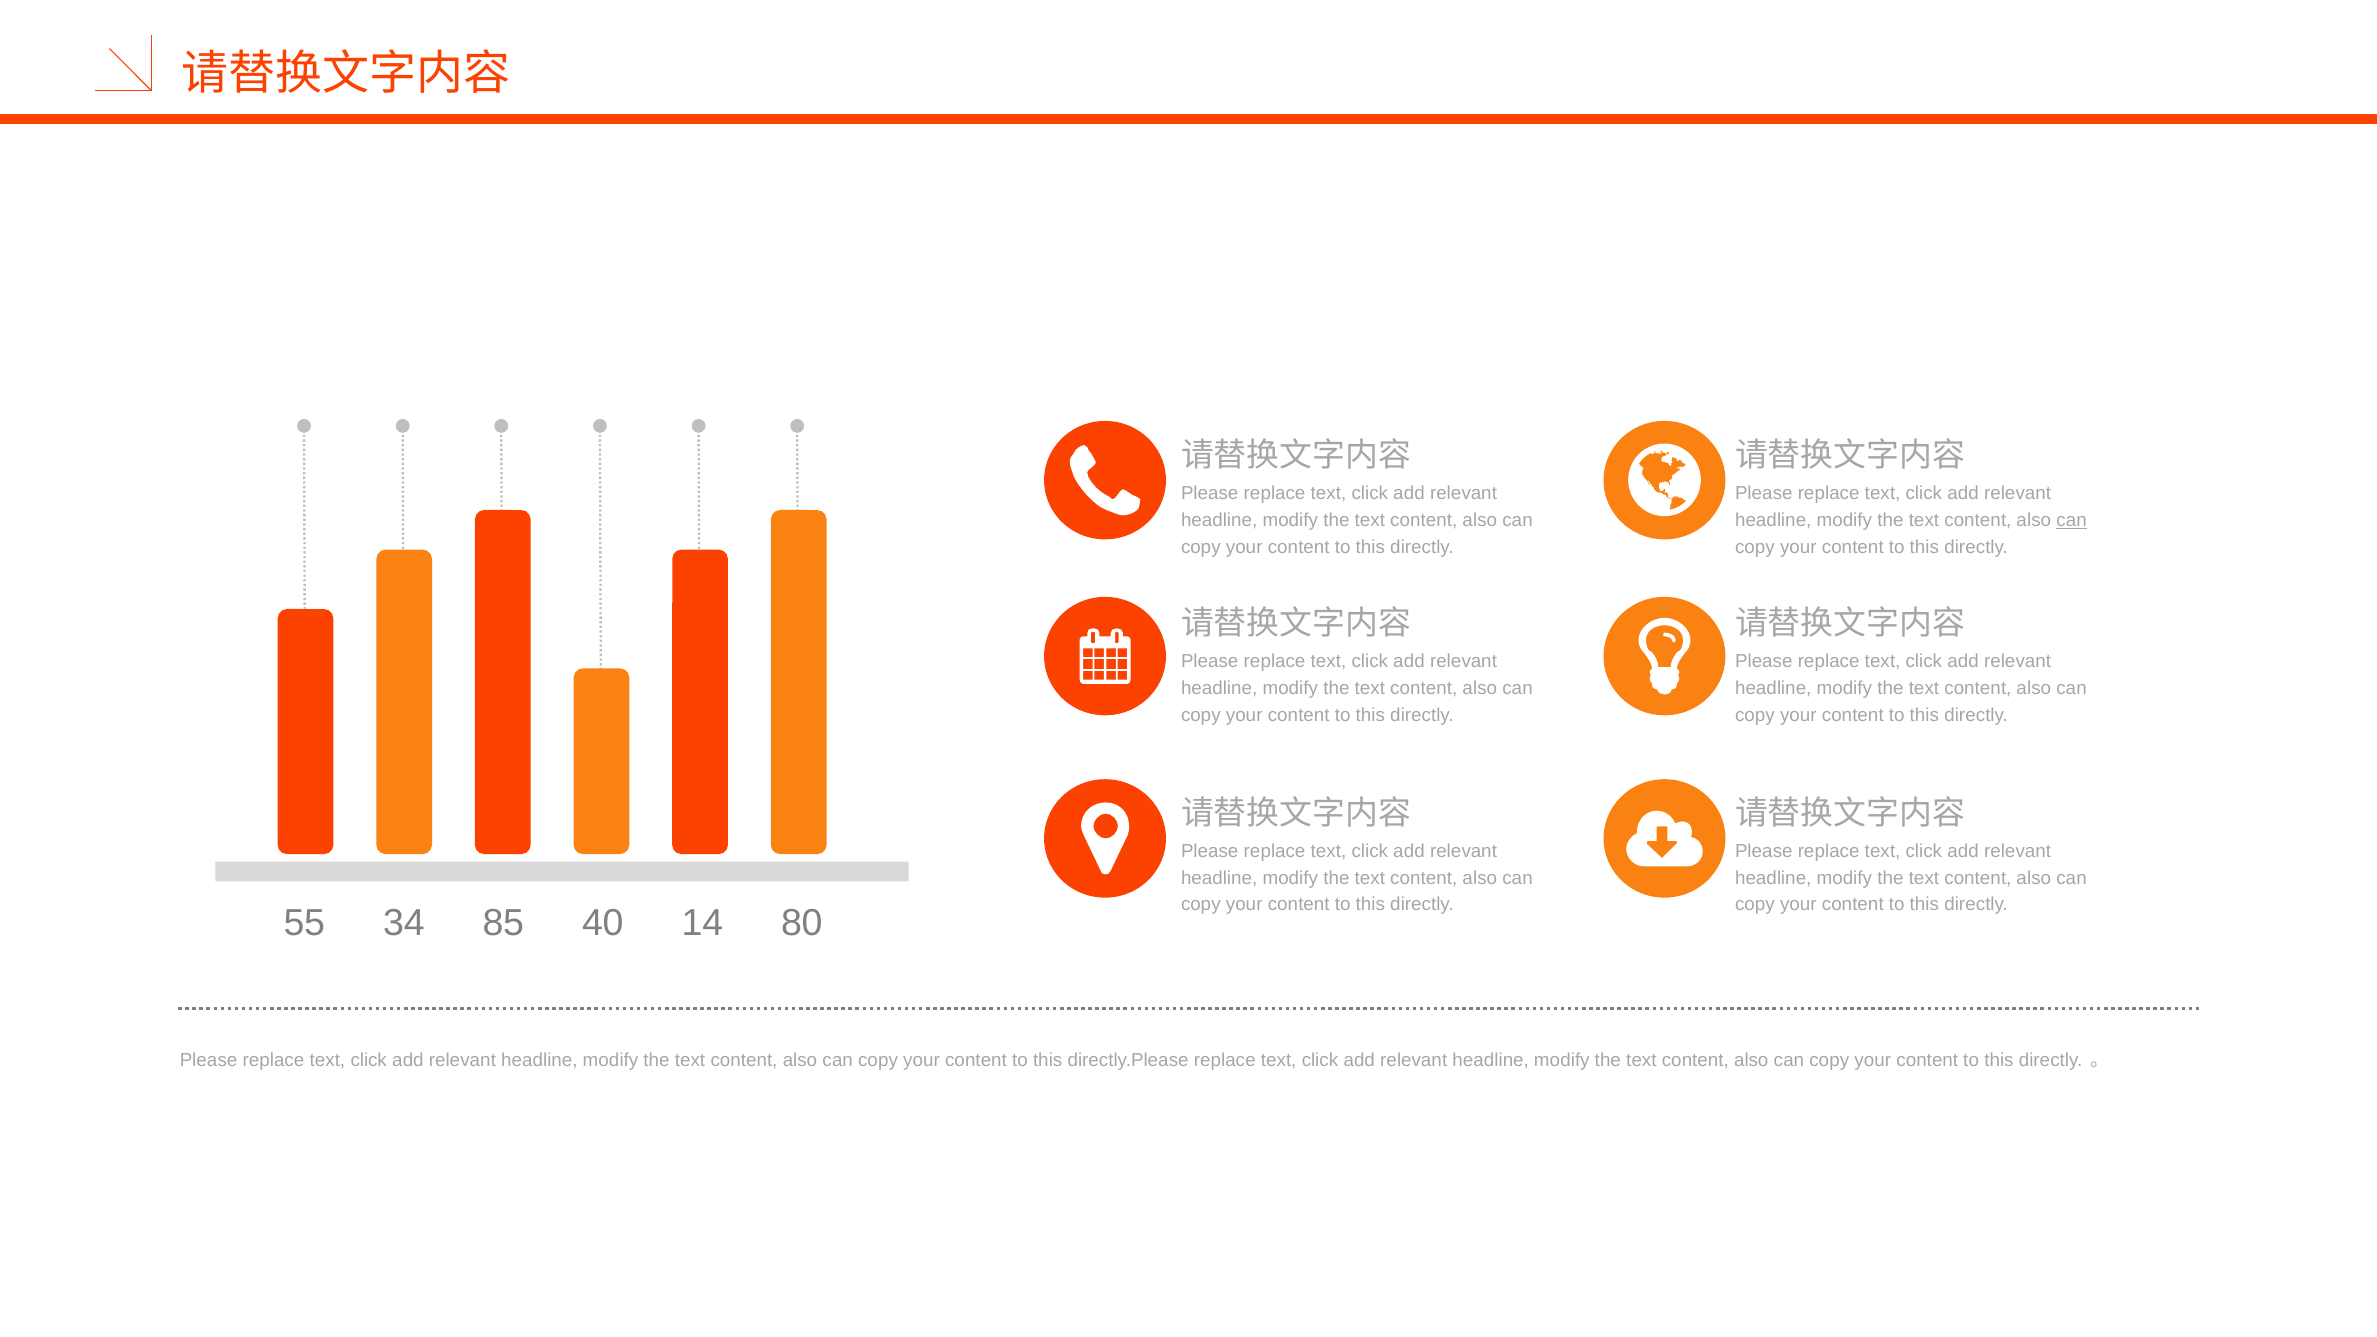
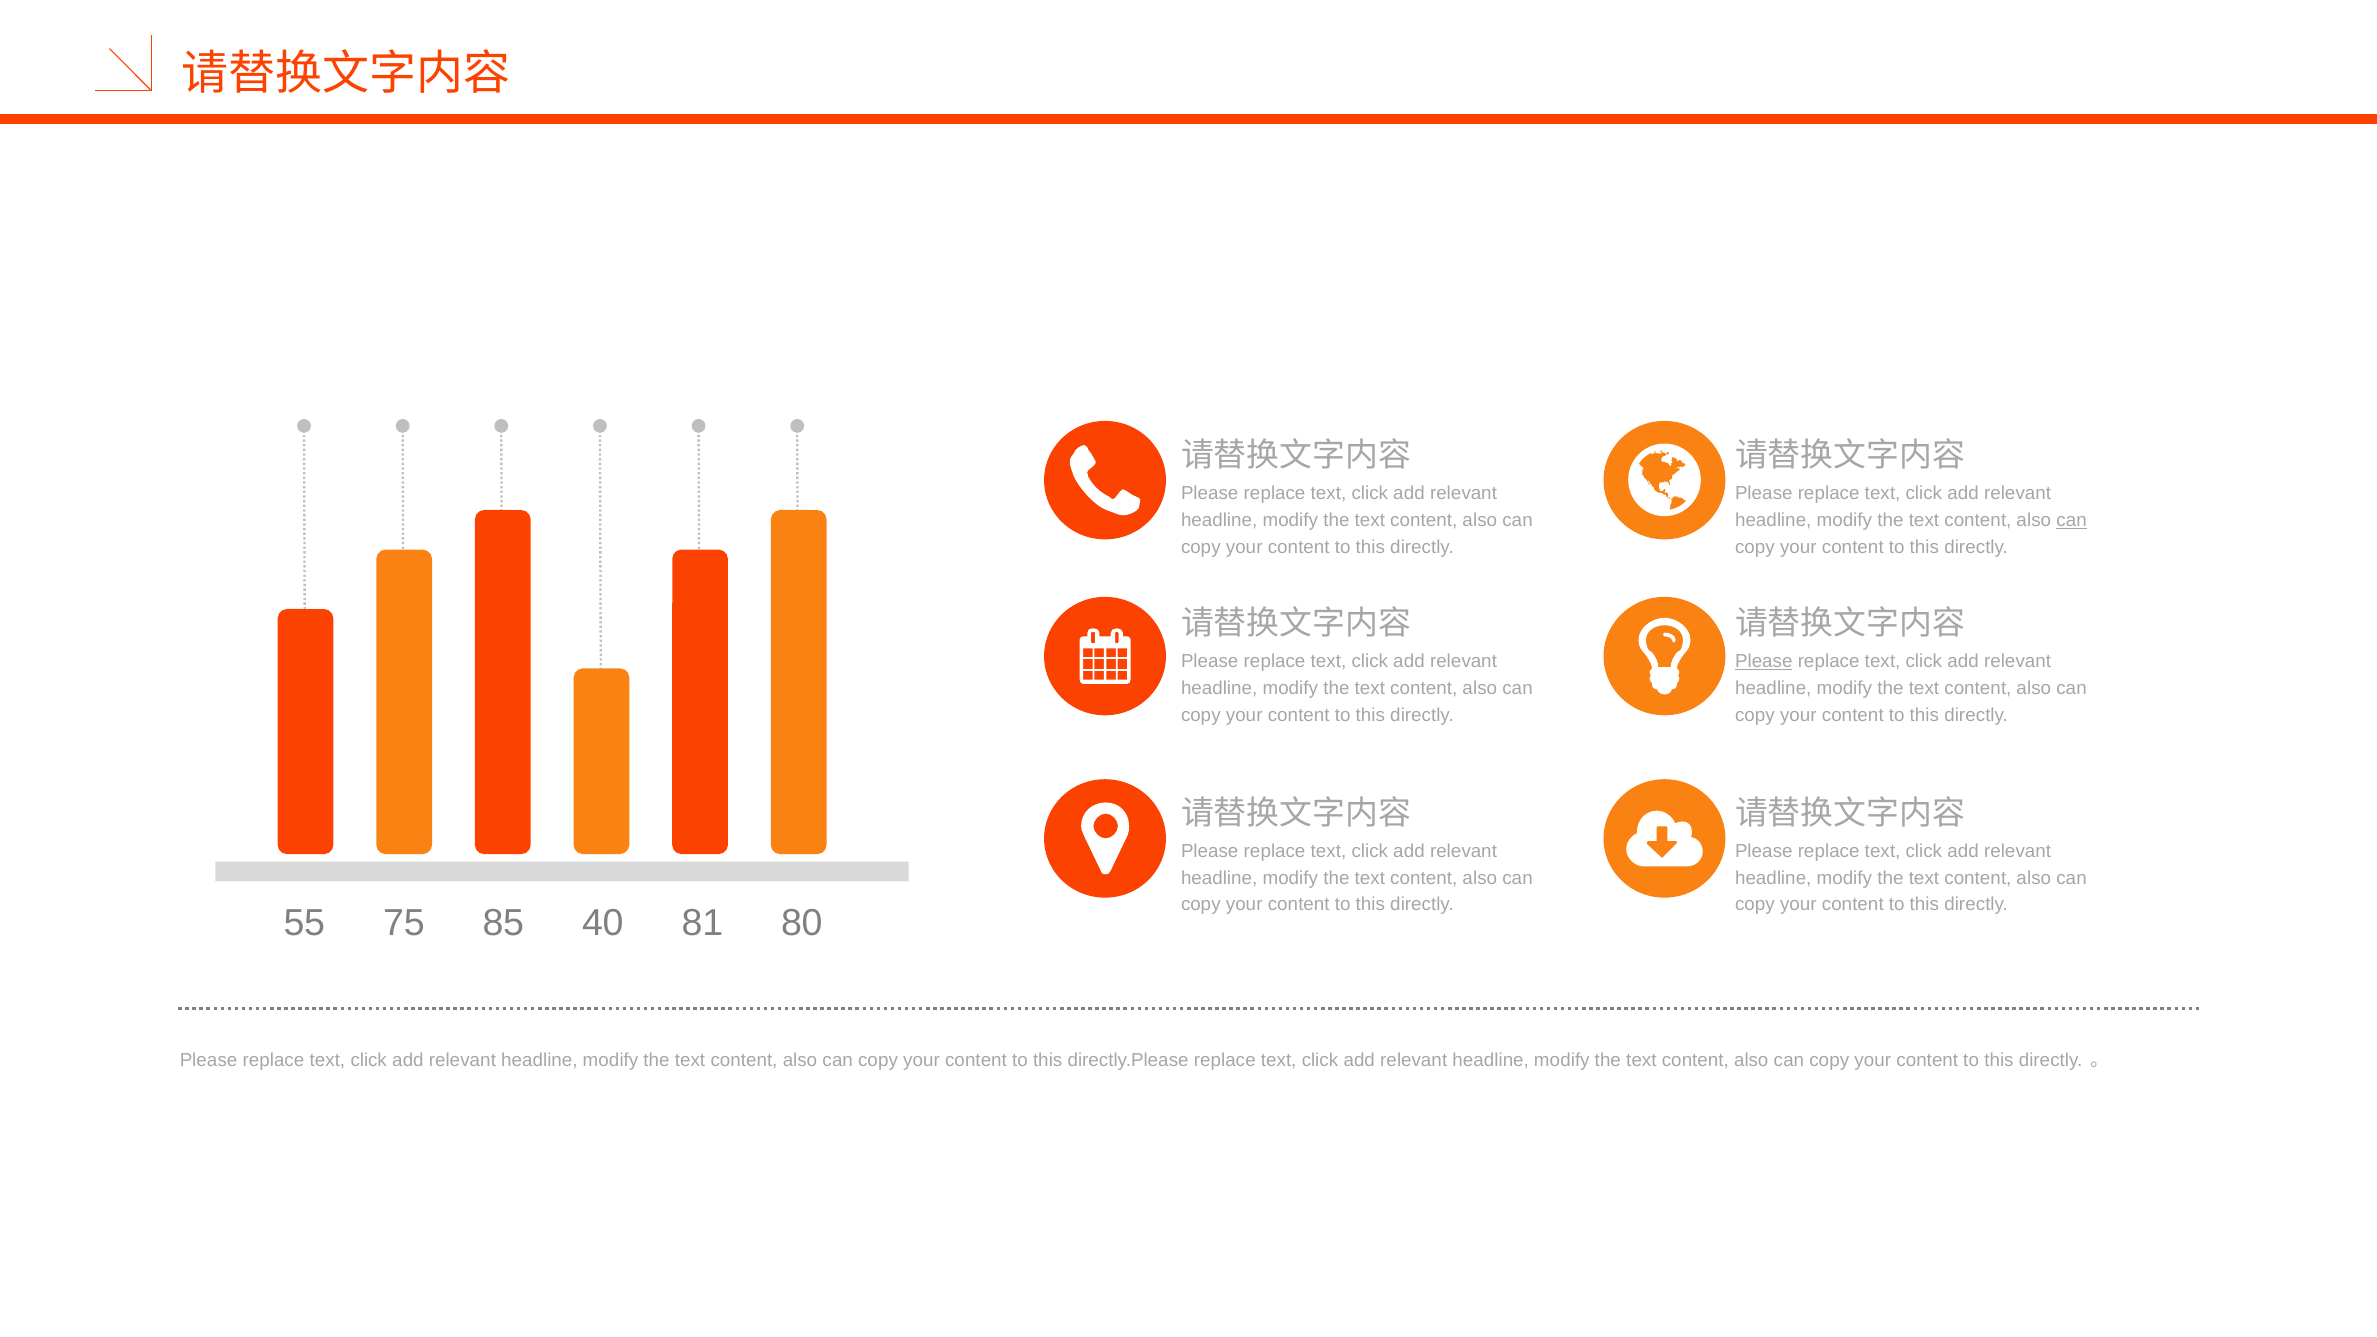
Please at (1764, 661) underline: none -> present
34: 34 -> 75
14: 14 -> 81
